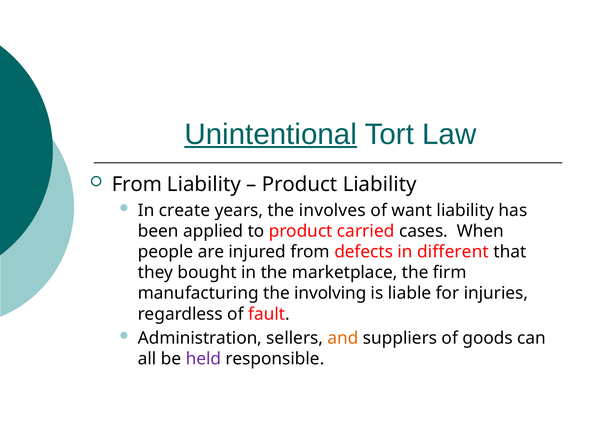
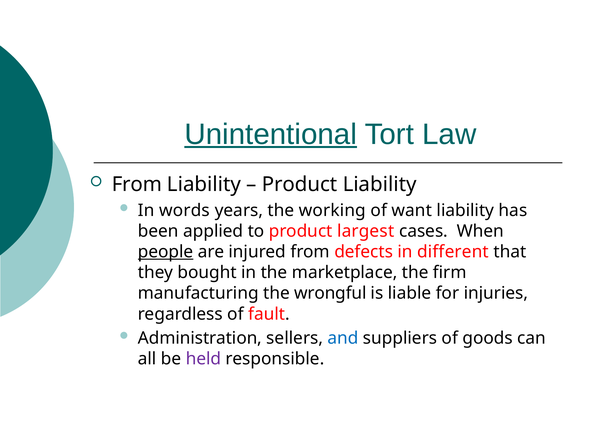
create: create -> words
involves: involves -> working
carried: carried -> largest
people underline: none -> present
involving: involving -> wrongful
and colour: orange -> blue
